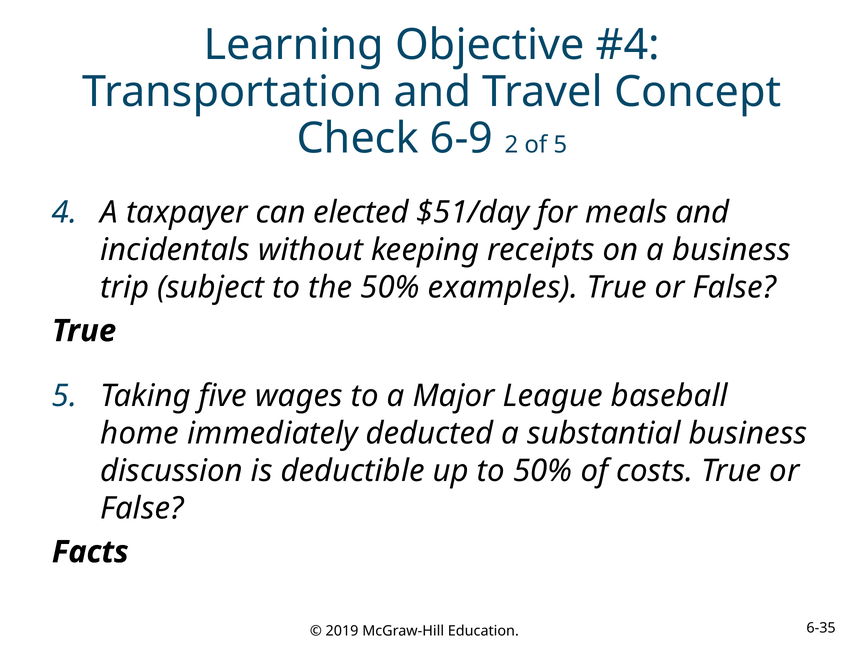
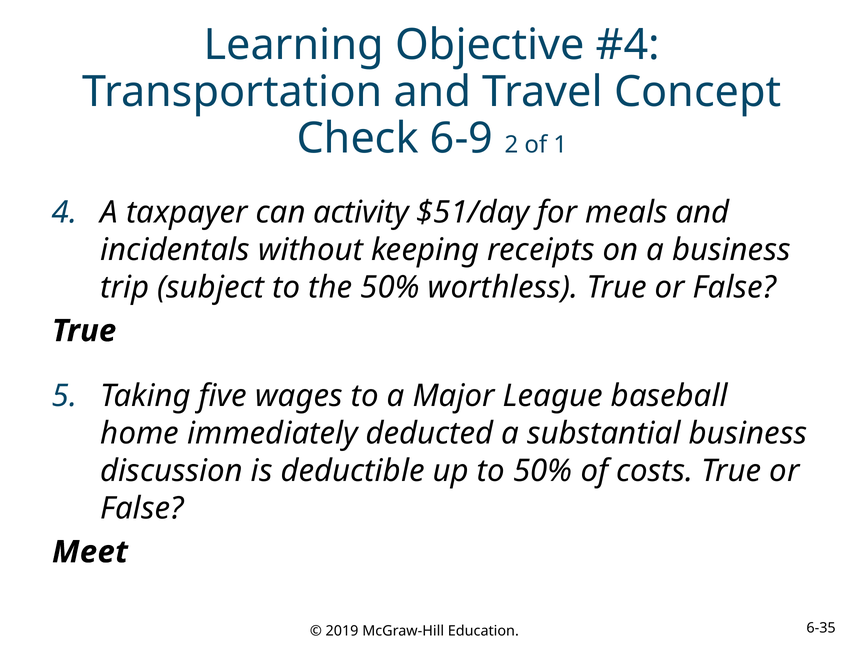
of 5: 5 -> 1
elected: elected -> activity
examples: examples -> worthless
Facts: Facts -> Meet
